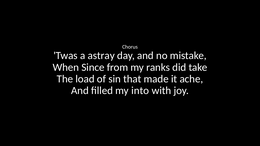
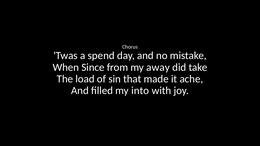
astray: astray -> spend
ranks: ranks -> away
